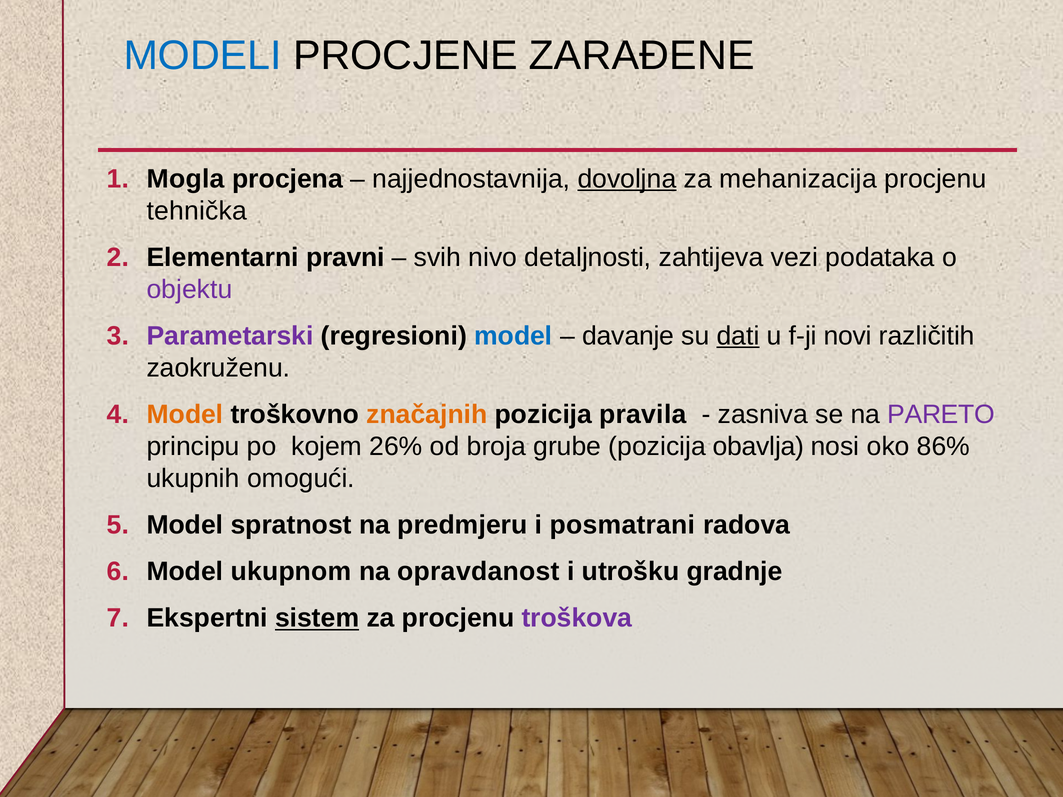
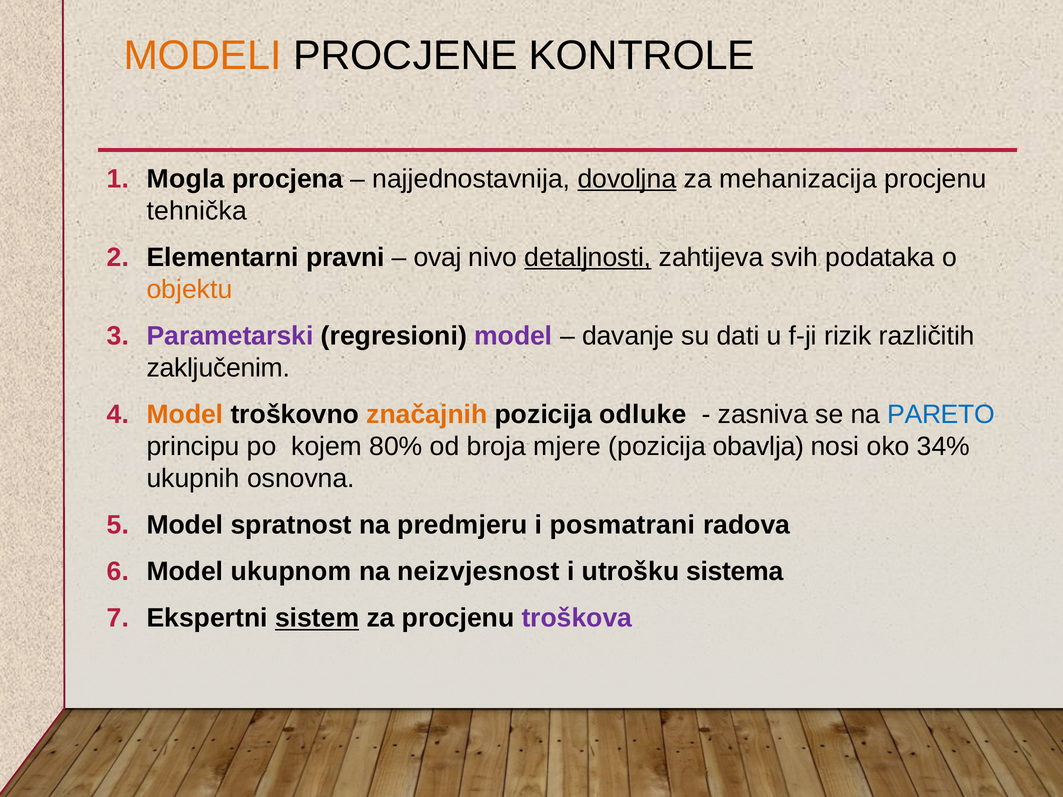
MODELI colour: blue -> orange
ZARAĐENE: ZARAĐENE -> KONTROLE
svih: svih -> ovaj
detaljnosti underline: none -> present
vezi: vezi -> svih
objektu colour: purple -> orange
model at (513, 336) colour: blue -> purple
dati underline: present -> none
novi: novi -> rizik
zaokruženu: zaokruženu -> zaključenim
pravila: pravila -> odluke
PARETO colour: purple -> blue
26%: 26% -> 80%
grube: grube -> mjere
86%: 86% -> 34%
omogući: omogući -> osnovna
opravdanost: opravdanost -> neizvjesnost
gradnje: gradnje -> sistema
